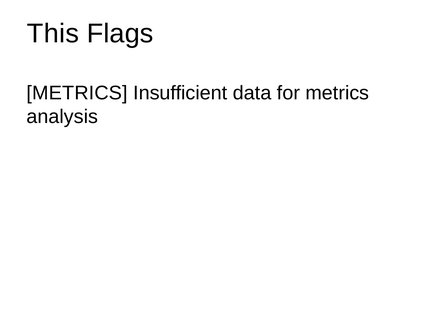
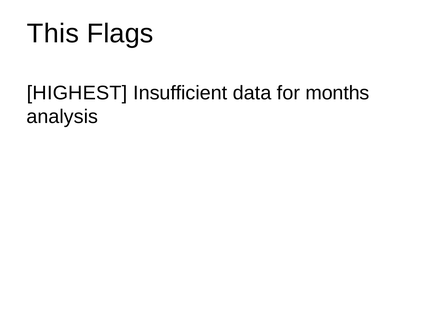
METRICS at (77, 93): METRICS -> HIGHEST
for metrics: metrics -> months
